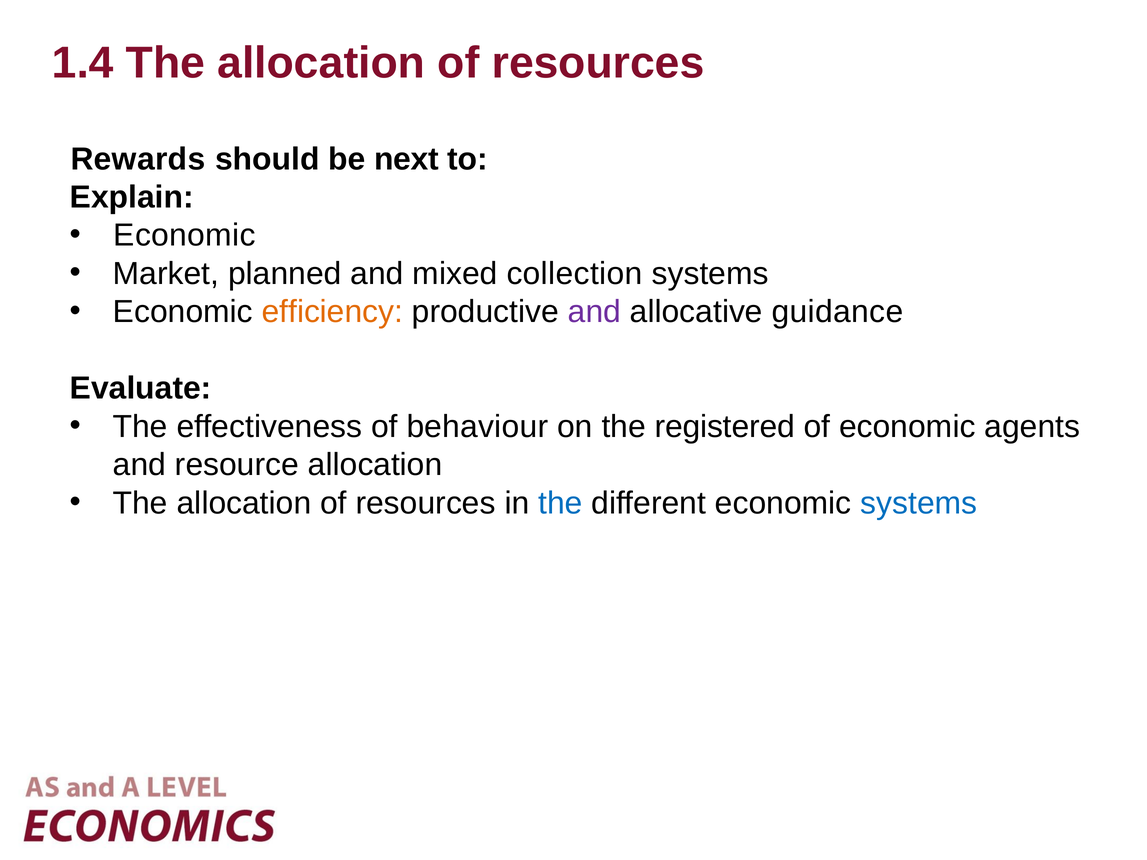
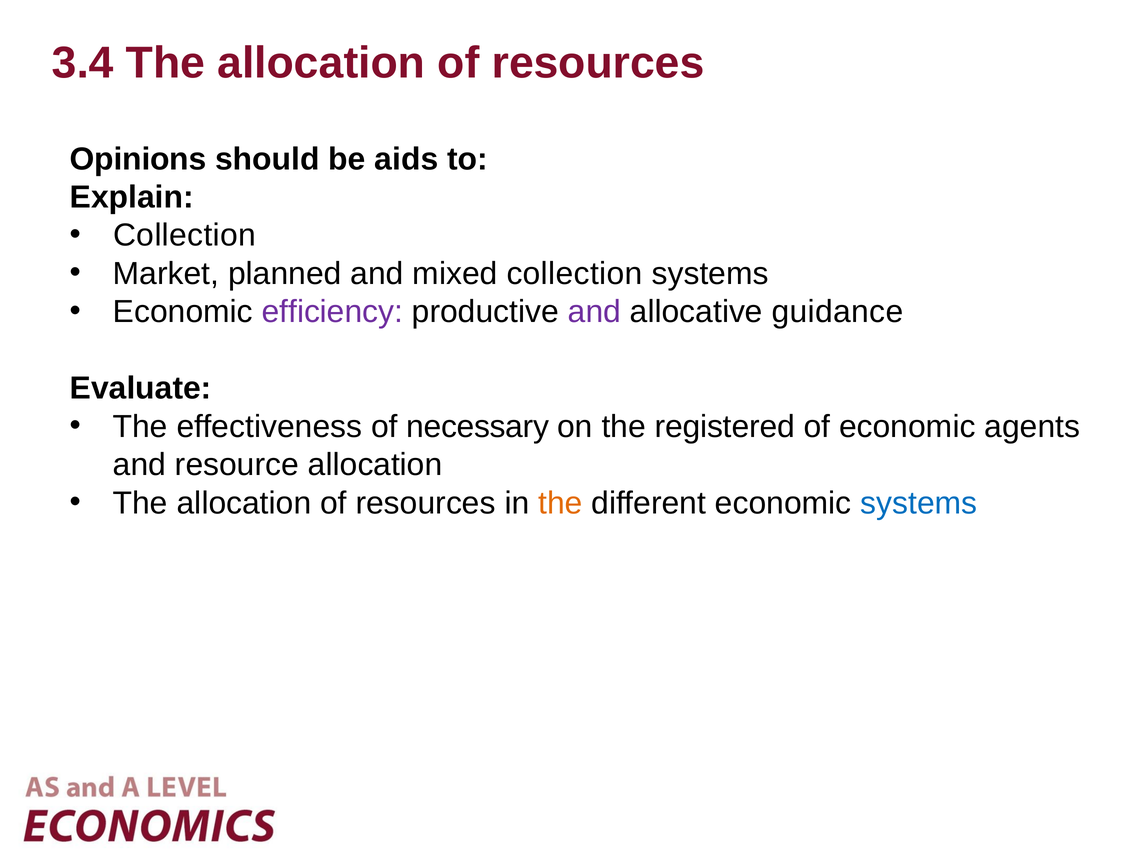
1.4: 1.4 -> 3.4
Rewards: Rewards -> Opinions
next: next -> aids
Economic at (185, 236): Economic -> Collection
efficiency colour: orange -> purple
behaviour: behaviour -> necessary
the at (560, 503) colour: blue -> orange
